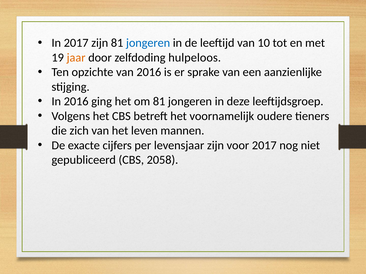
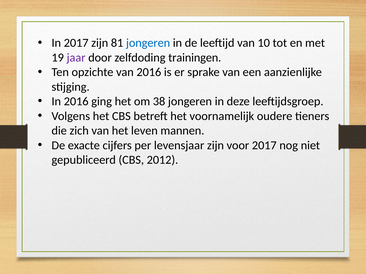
jaar colour: orange -> purple
hulpeloos: hulpeloos -> trainingen
om 81: 81 -> 38
2058: 2058 -> 2012
